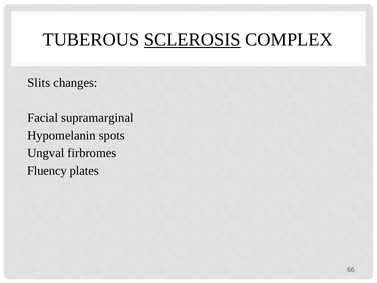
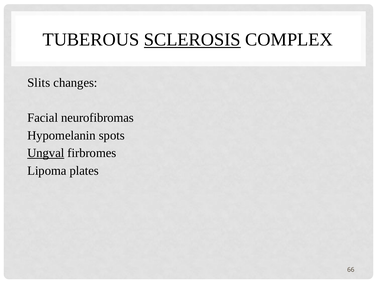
supramarginal: supramarginal -> neurofibromas
Ungval underline: none -> present
Fluency: Fluency -> Lipoma
